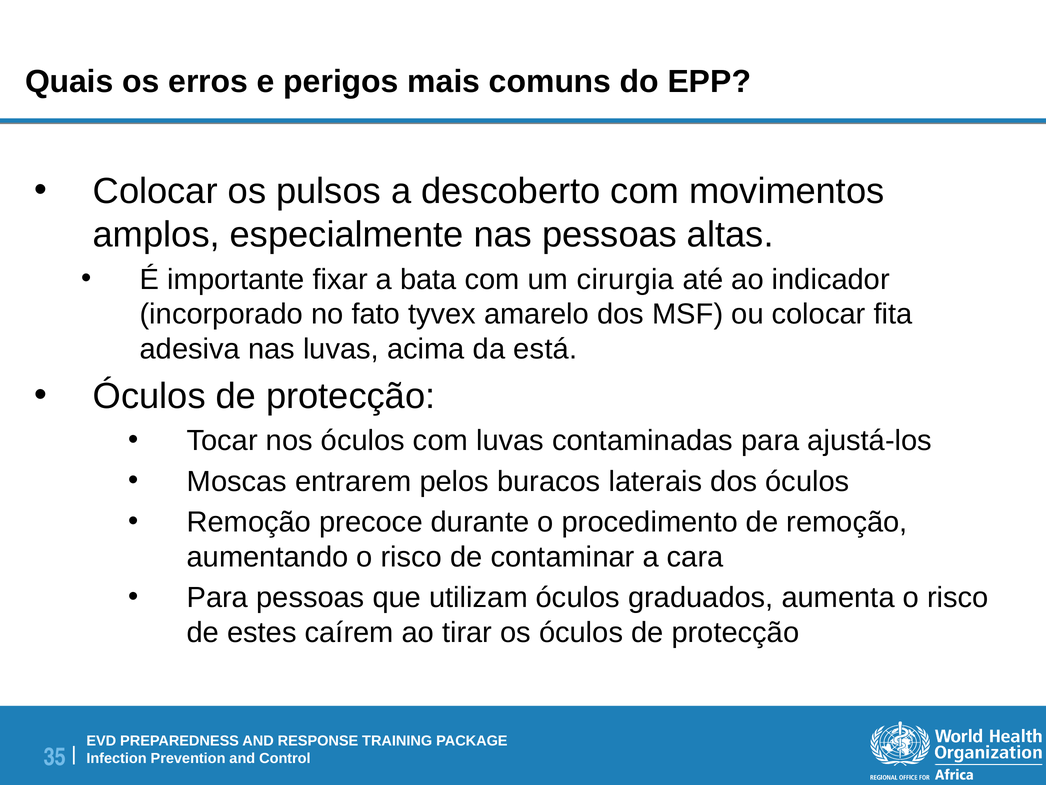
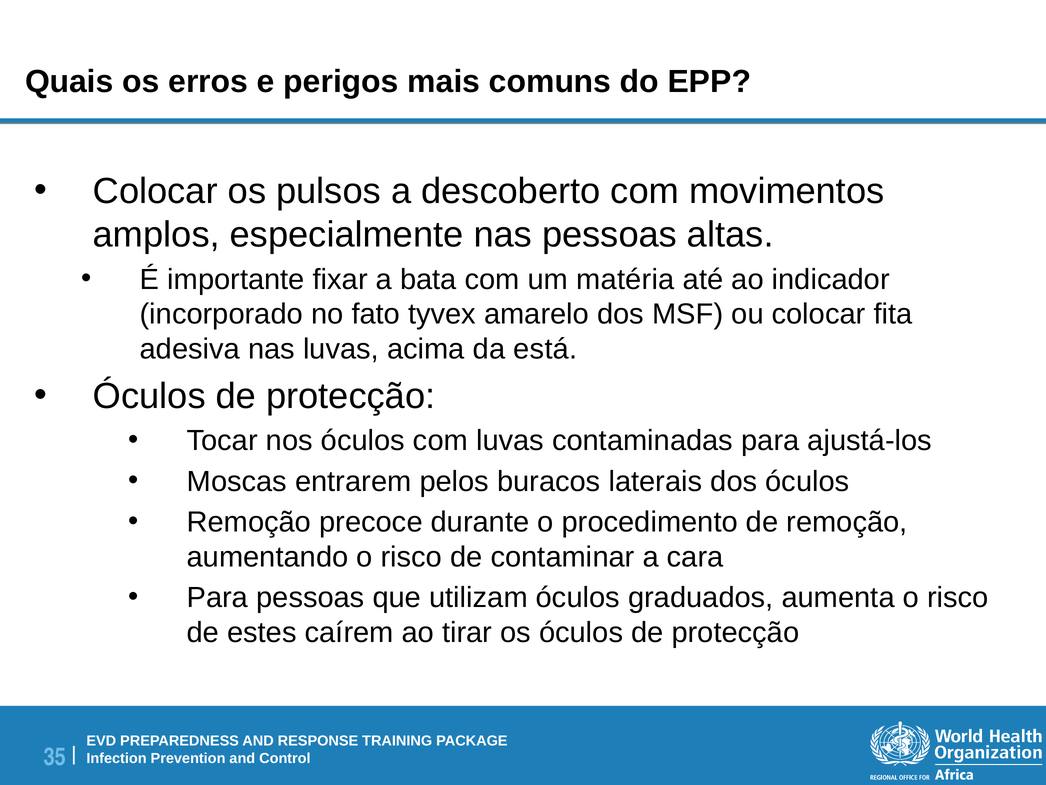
cirurgia: cirurgia -> matéria
